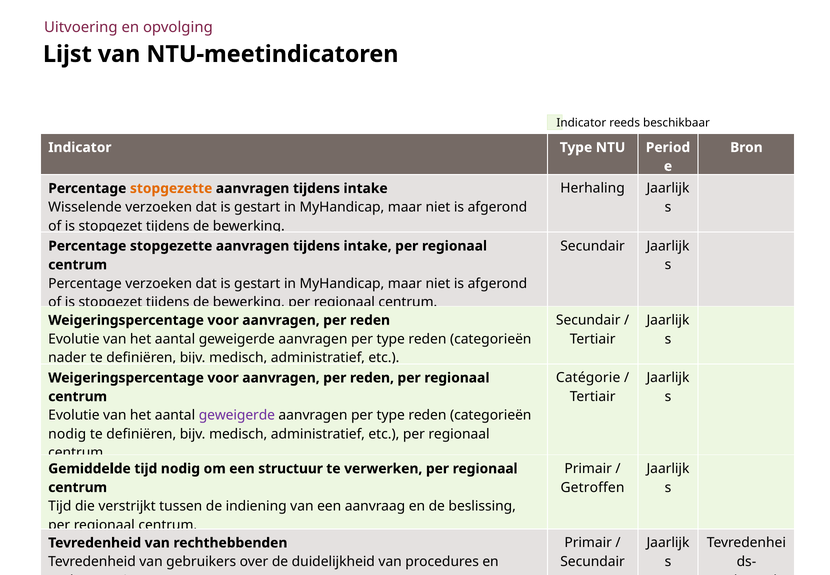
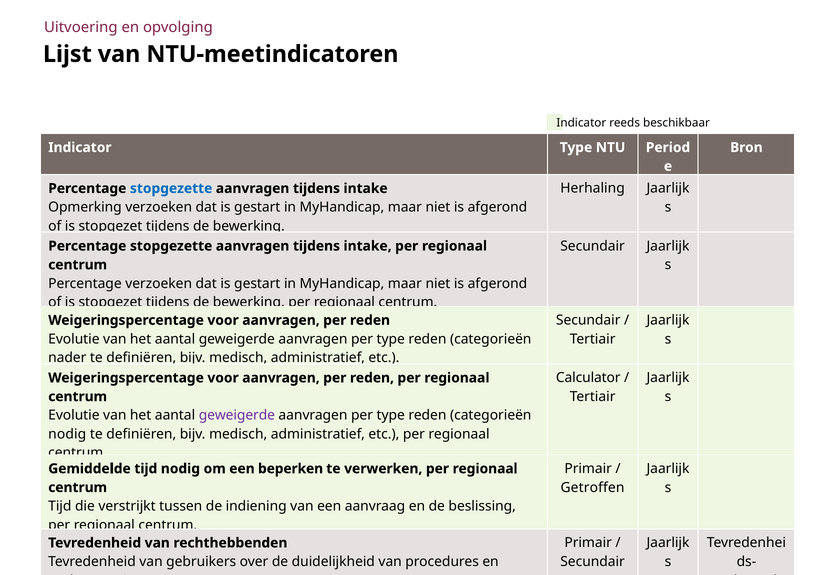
stopgezette at (171, 188) colour: orange -> blue
Wisselende: Wisselende -> Opmerking
Catégorie: Catégorie -> Calculator
structuur: structuur -> beperken
